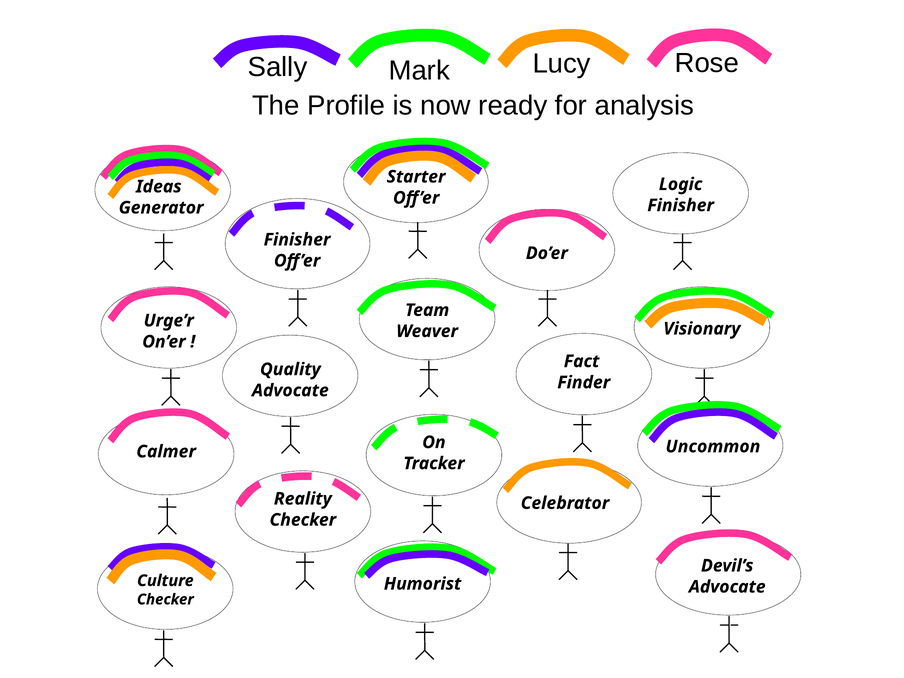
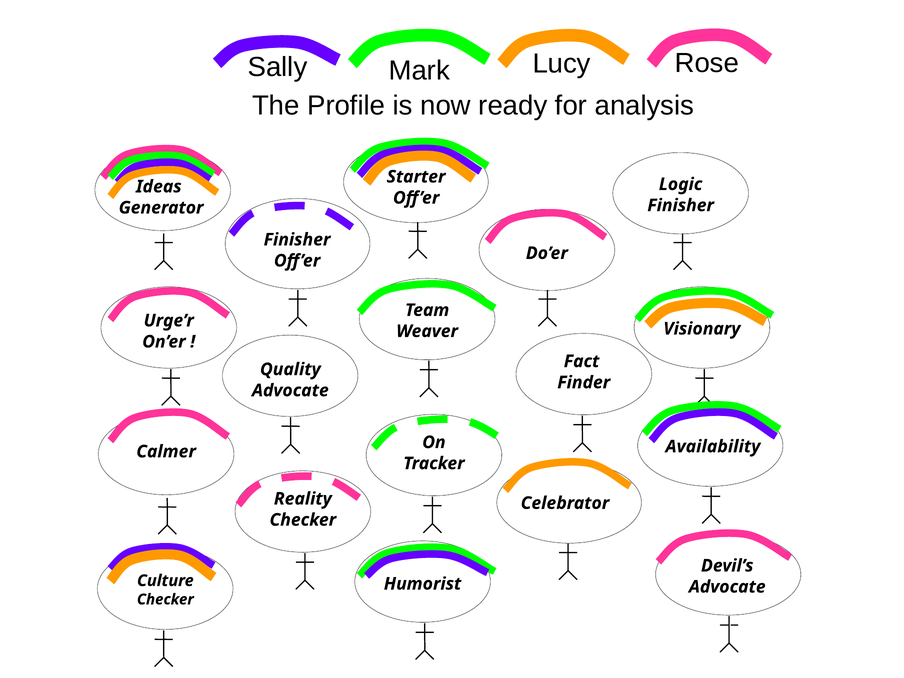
Uncommon: Uncommon -> Availability
